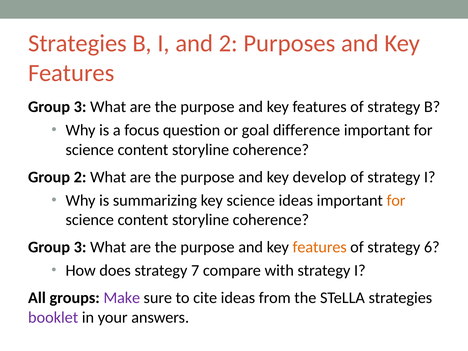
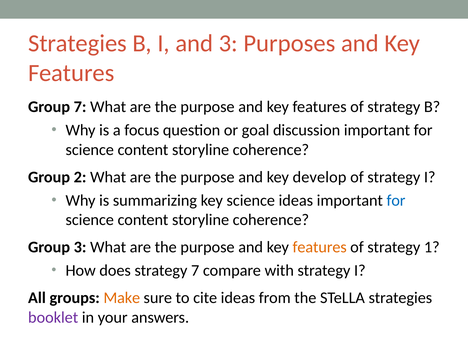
and 2: 2 -> 3
3 at (80, 107): 3 -> 7
difference: difference -> discussion
for at (396, 200) colour: orange -> blue
6: 6 -> 1
Make colour: purple -> orange
